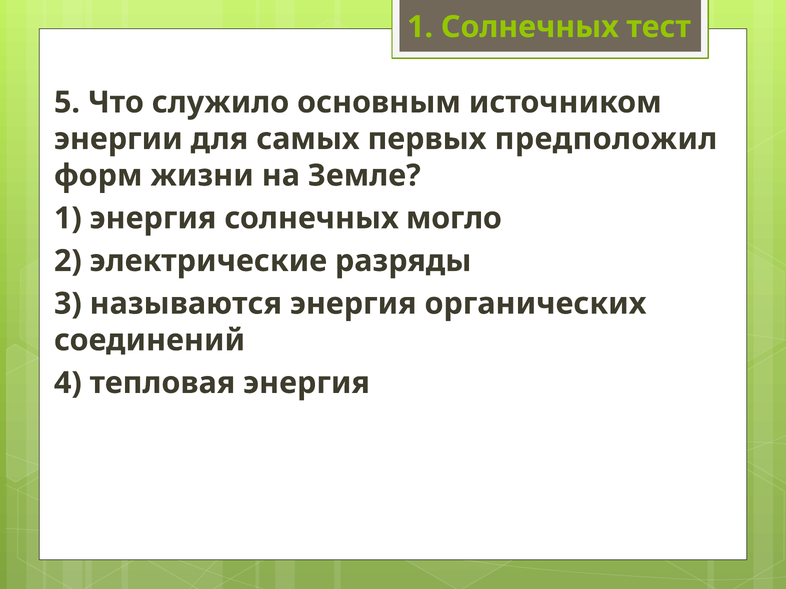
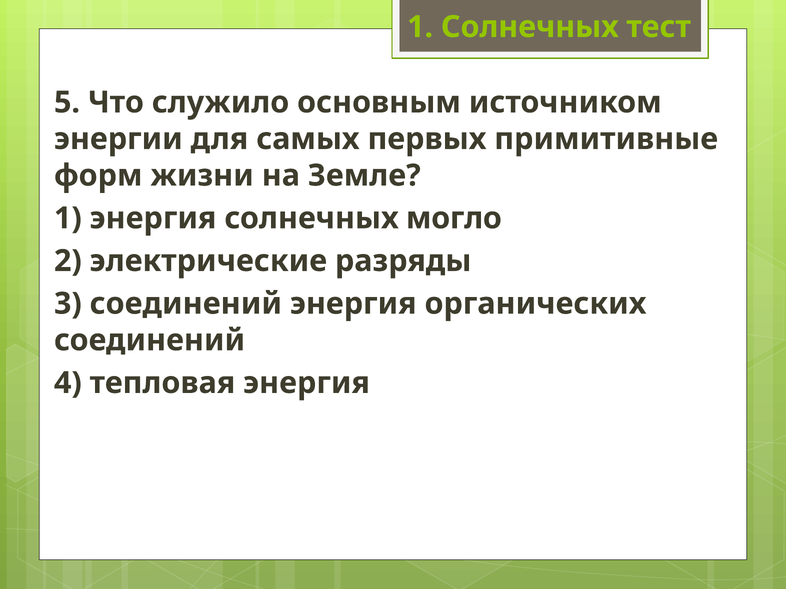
предположил: предположил -> примитивные
называются: называются -> соединений
